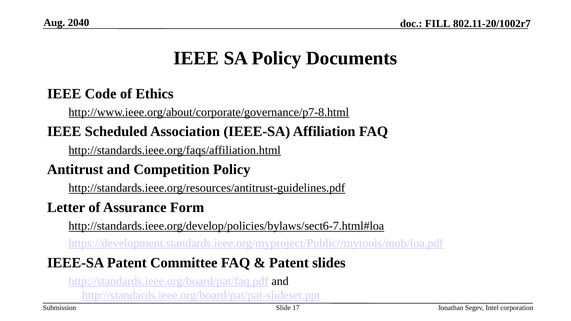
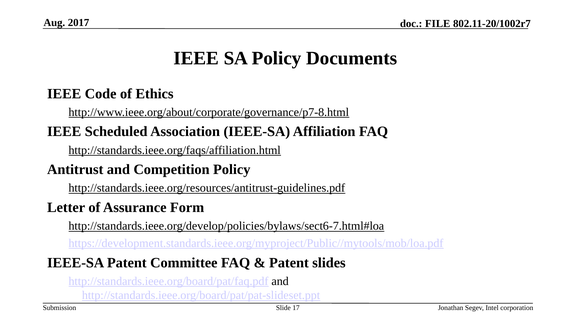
2040: 2040 -> 2017
FILL: FILL -> FILE
